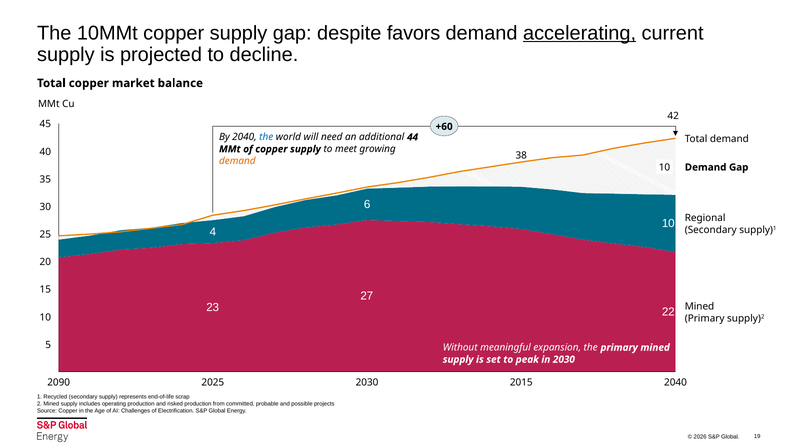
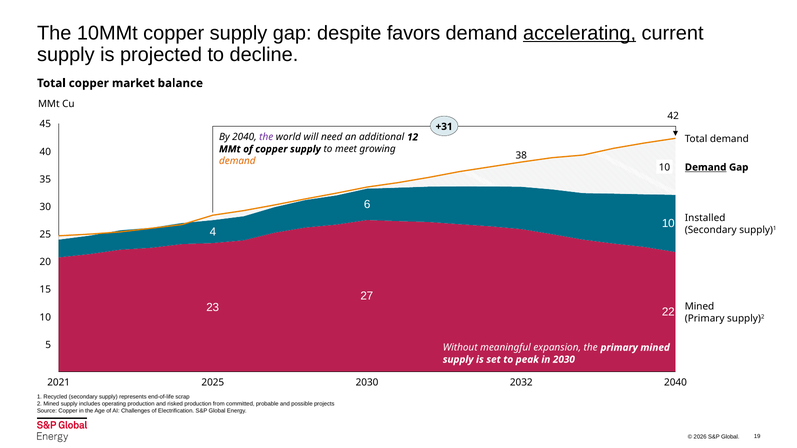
+60: +60 -> +31
the at (266, 137) colour: blue -> purple
44: 44 -> 12
Demand at (706, 167) underline: none -> present
Regional: Regional -> Installed
2090: 2090 -> 2021
2015: 2015 -> 2032
